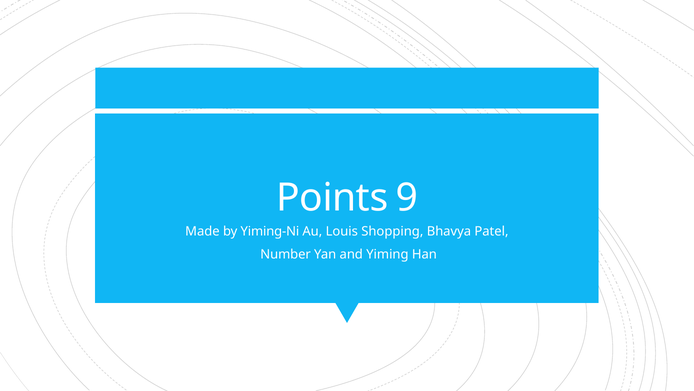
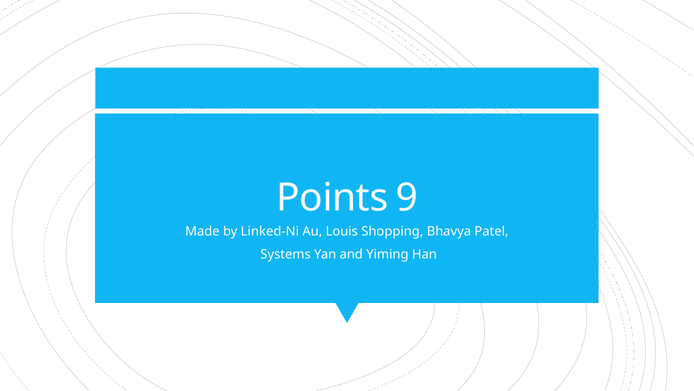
Yiming-Ni: Yiming-Ni -> Linked-Ni
Number: Number -> Systems
